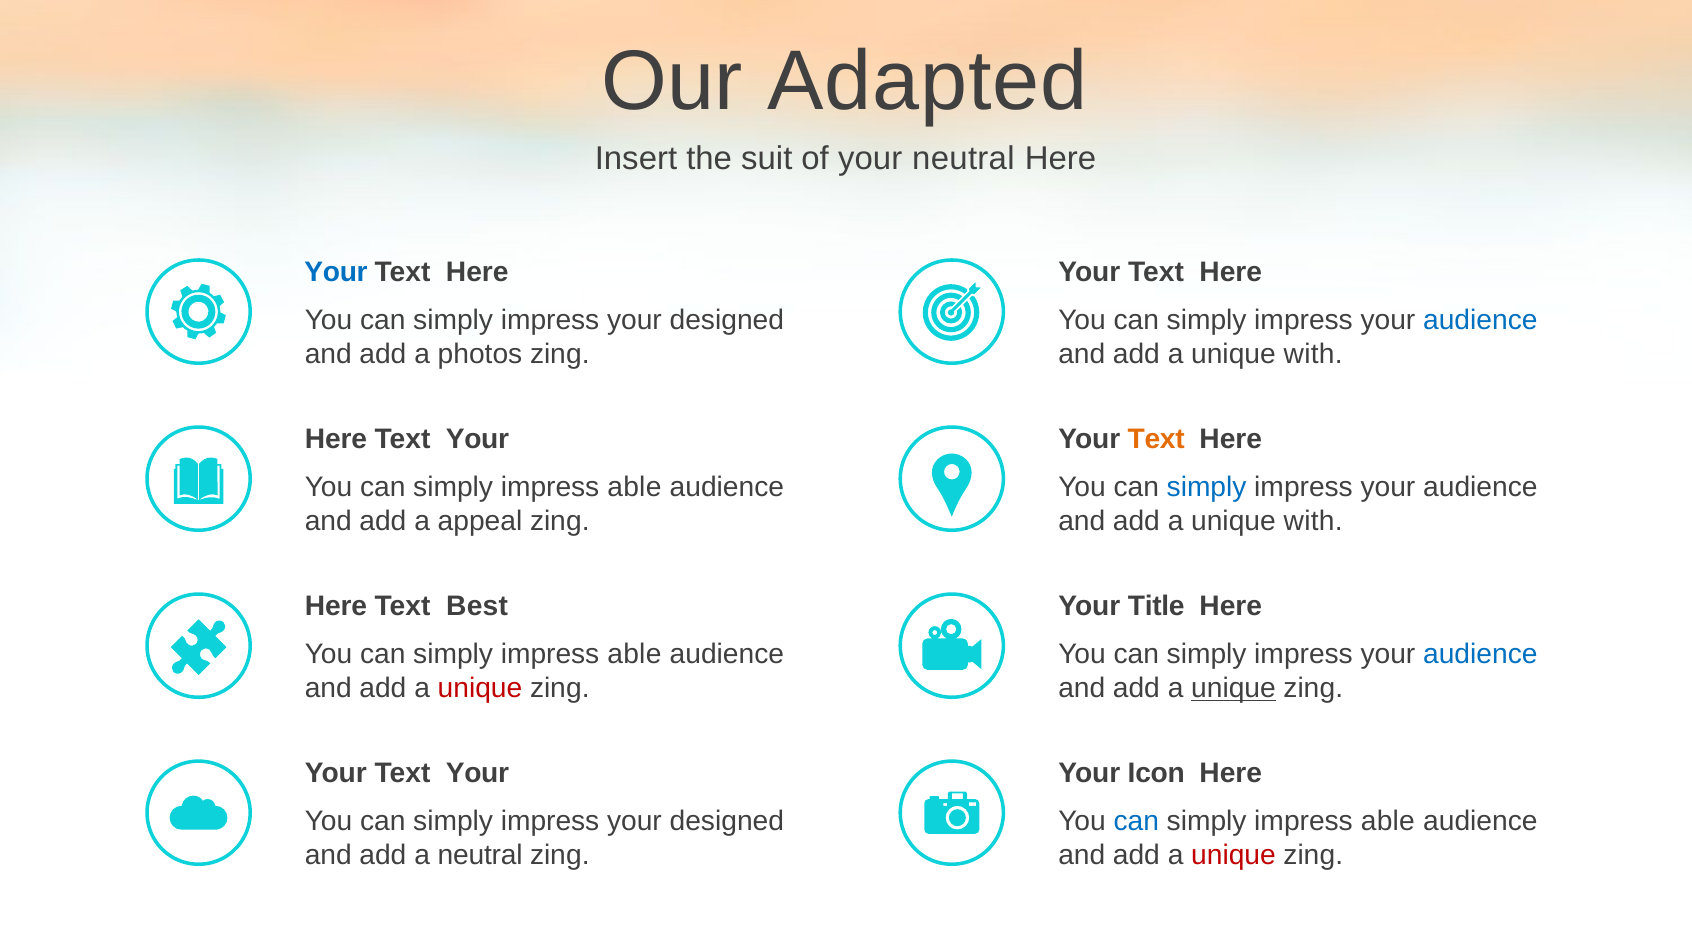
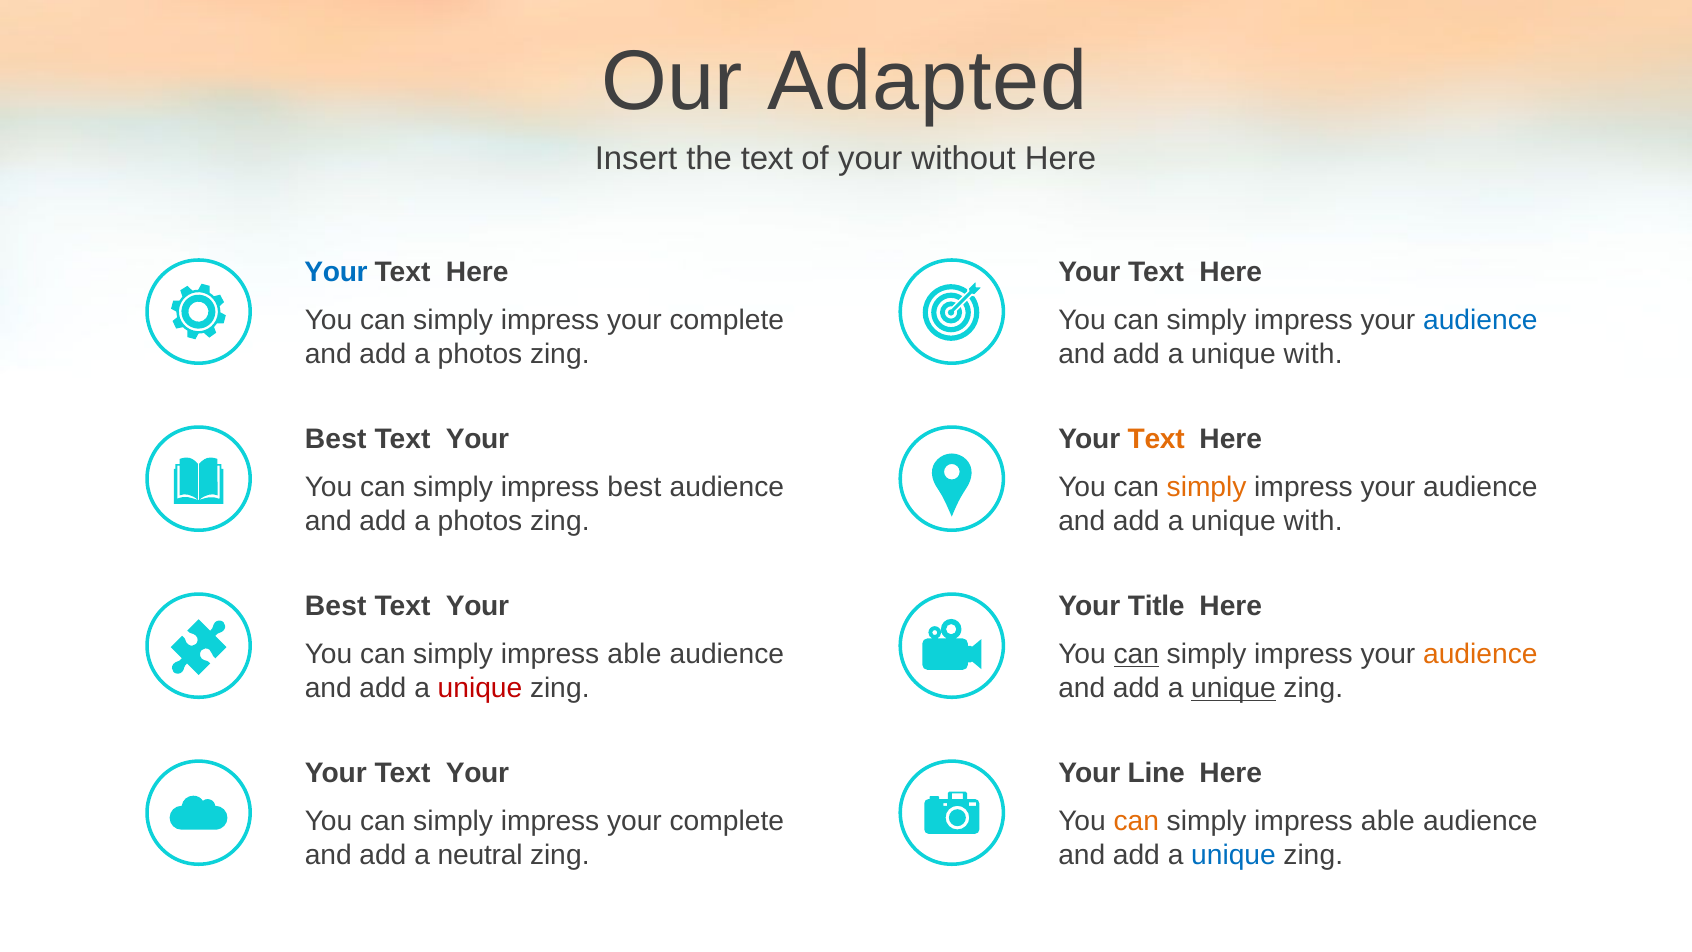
the suit: suit -> text
your neutral: neutral -> without
designed at (727, 320): designed -> complete
Here at (336, 439): Here -> Best
able at (634, 487): able -> best
simply at (1207, 487) colour: blue -> orange
appeal at (480, 521): appeal -> photos
Here at (336, 606): Here -> Best
Best at (477, 606): Best -> Your
can at (1136, 654) underline: none -> present
audience at (1480, 654) colour: blue -> orange
Icon: Icon -> Line
designed at (727, 821): designed -> complete
can at (1136, 821) colour: blue -> orange
unique at (1233, 855) colour: red -> blue
